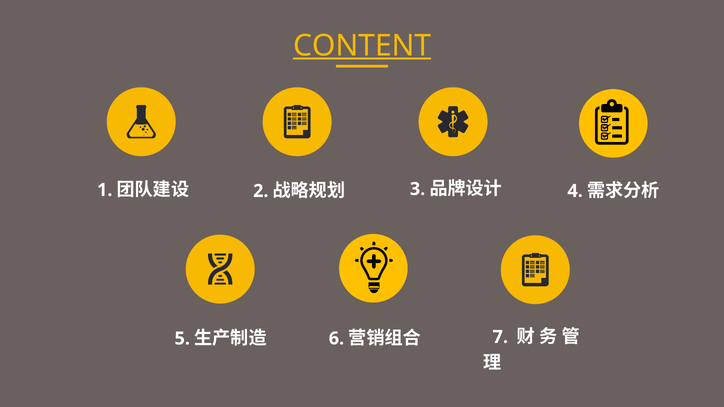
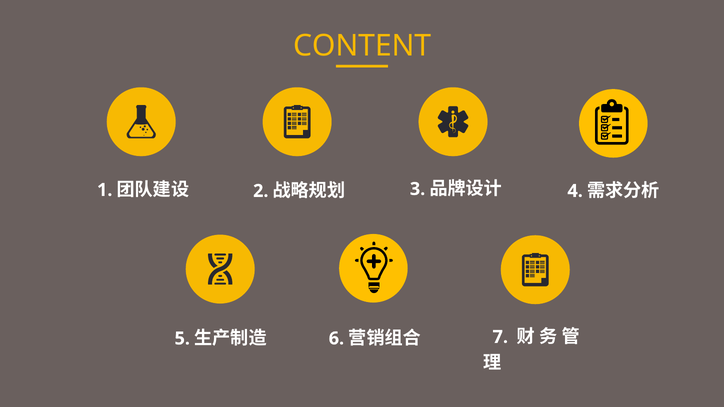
CONTENT underline: present -> none
